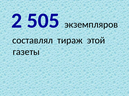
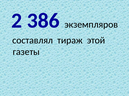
505: 505 -> 386
